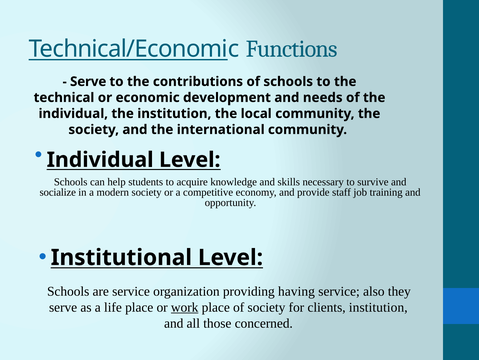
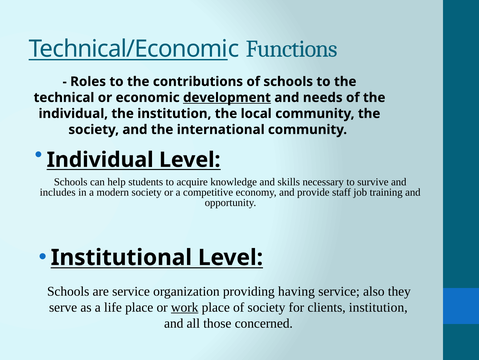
Serve at (88, 81): Serve -> Roles
development underline: none -> present
socialize: socialize -> includes
